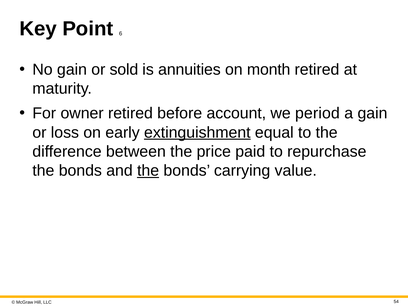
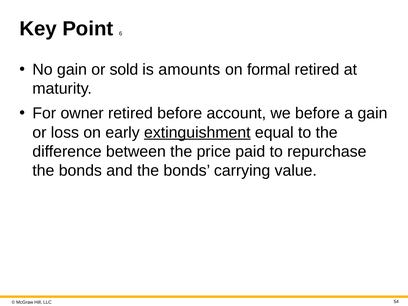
annuities: annuities -> amounts
month: month -> formal
we period: period -> before
the at (148, 171) underline: present -> none
